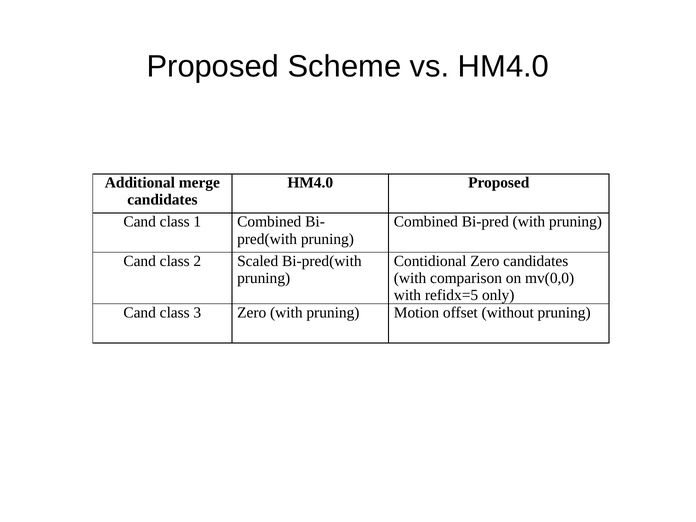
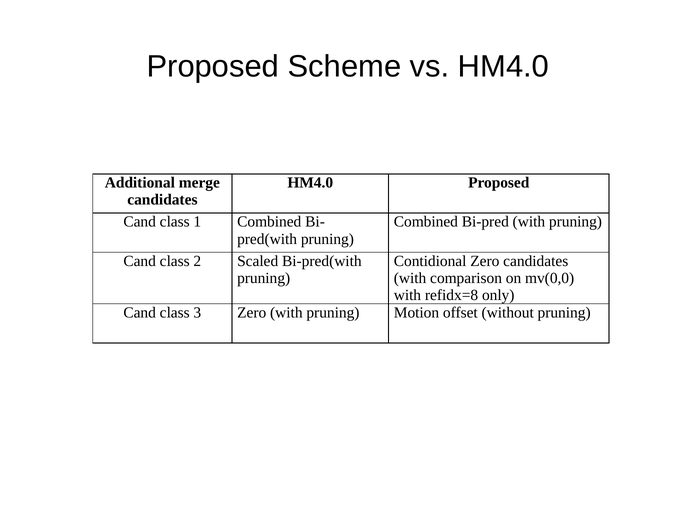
refidx=5: refidx=5 -> refidx=8
